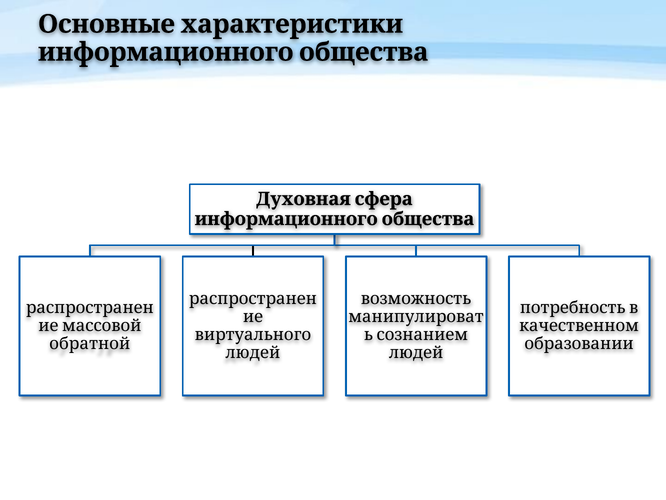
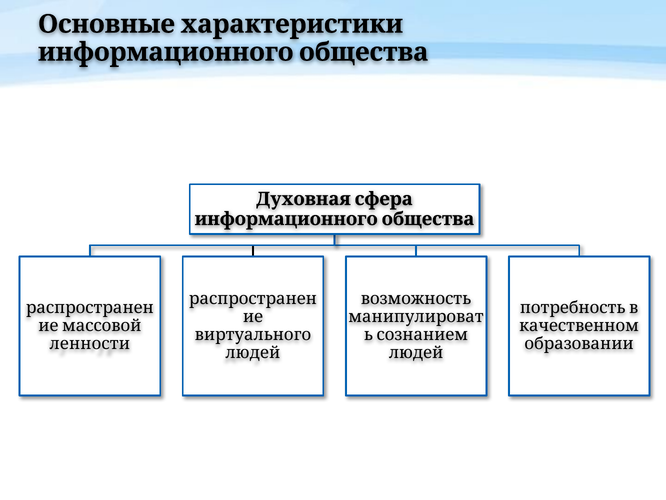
обратной: обратной -> ленности
